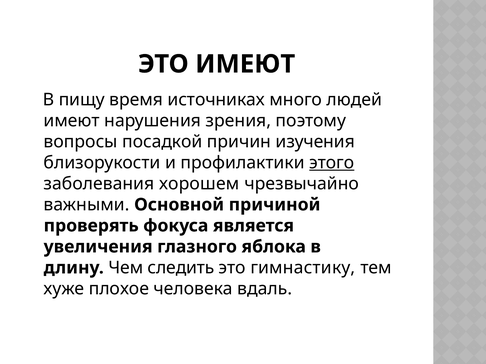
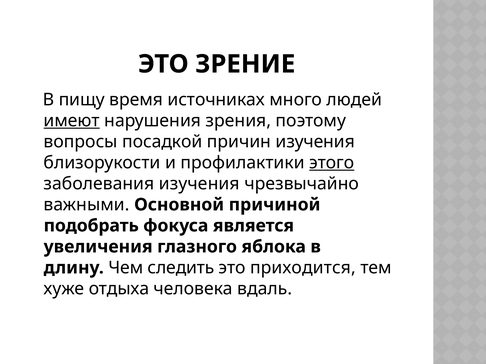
ЭТО ИМЕЮТ: ИМЕЮТ -> ЗРЕНИЕ
имеют at (72, 121) underline: none -> present
заболевания хорошем: хорошем -> изучения
проверять: проверять -> подобрать
гимнастику: гимнастику -> приходится
плохое: плохое -> отдыха
